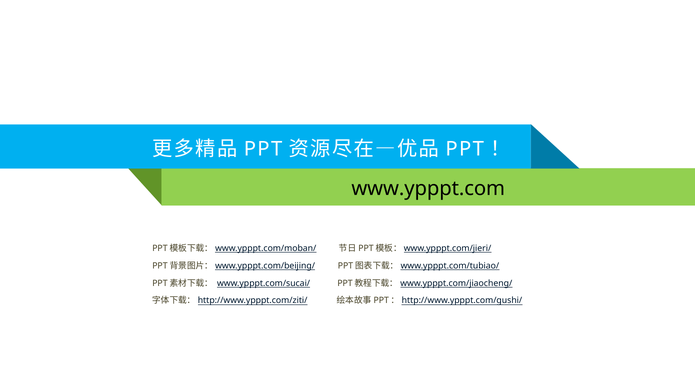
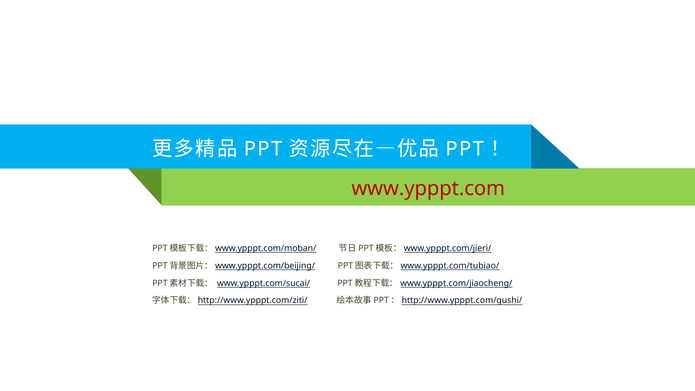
www.ypppt.com colour: black -> red
